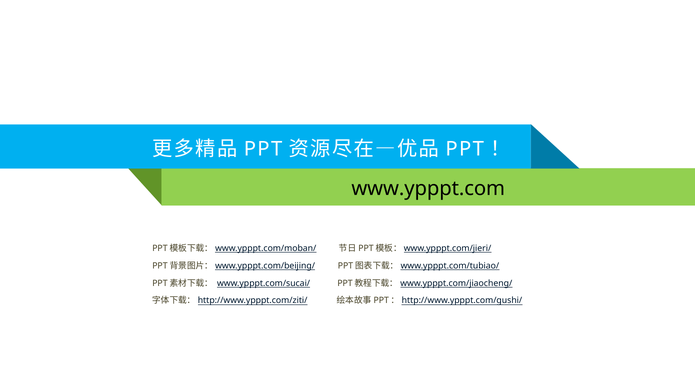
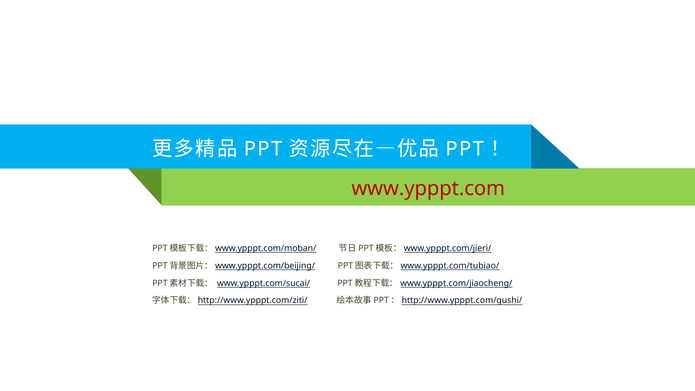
www.ypppt.com colour: black -> red
